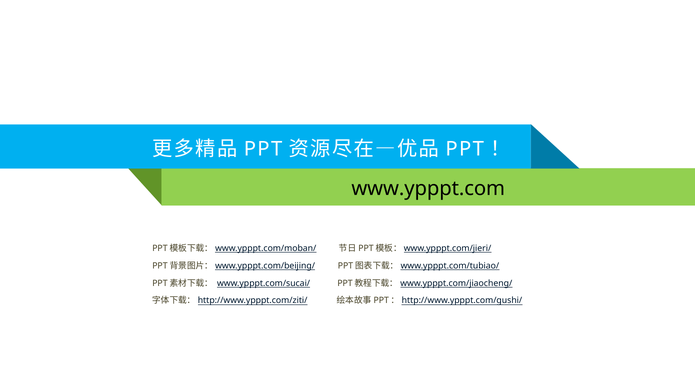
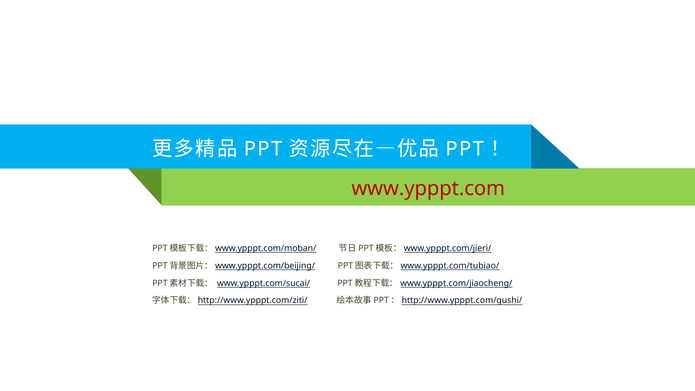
www.ypppt.com colour: black -> red
